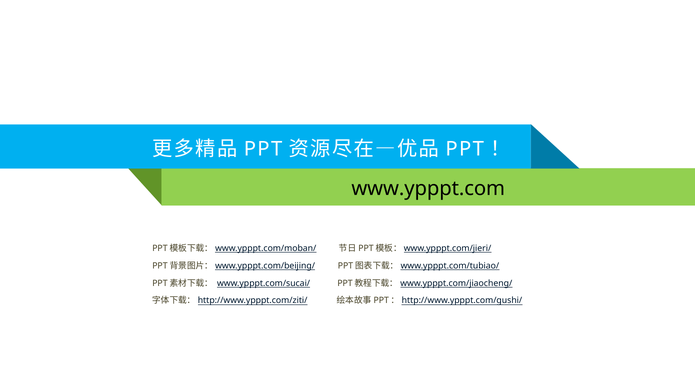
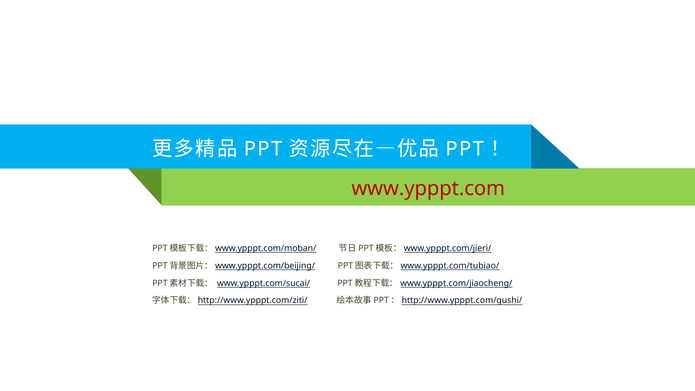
www.ypppt.com colour: black -> red
